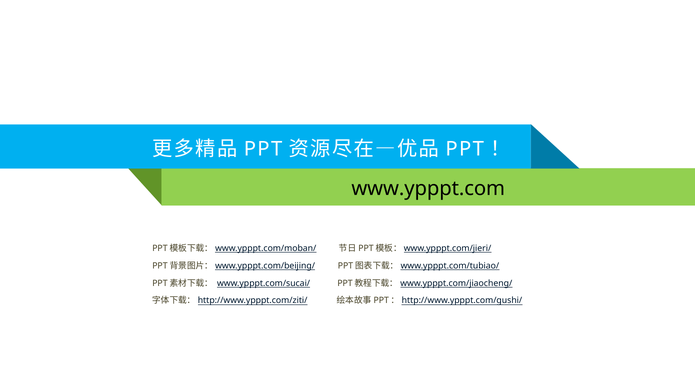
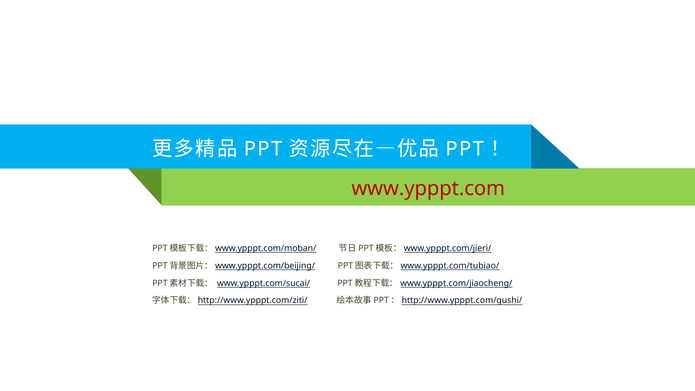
www.ypppt.com colour: black -> red
